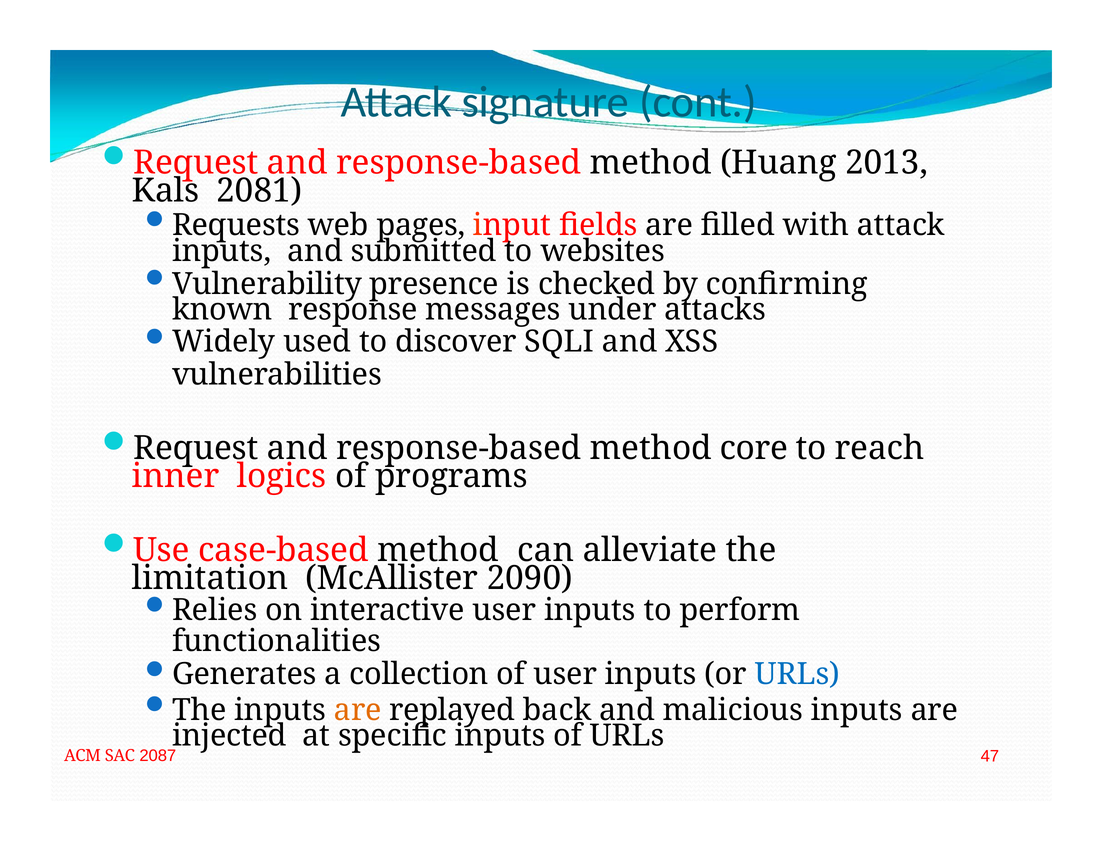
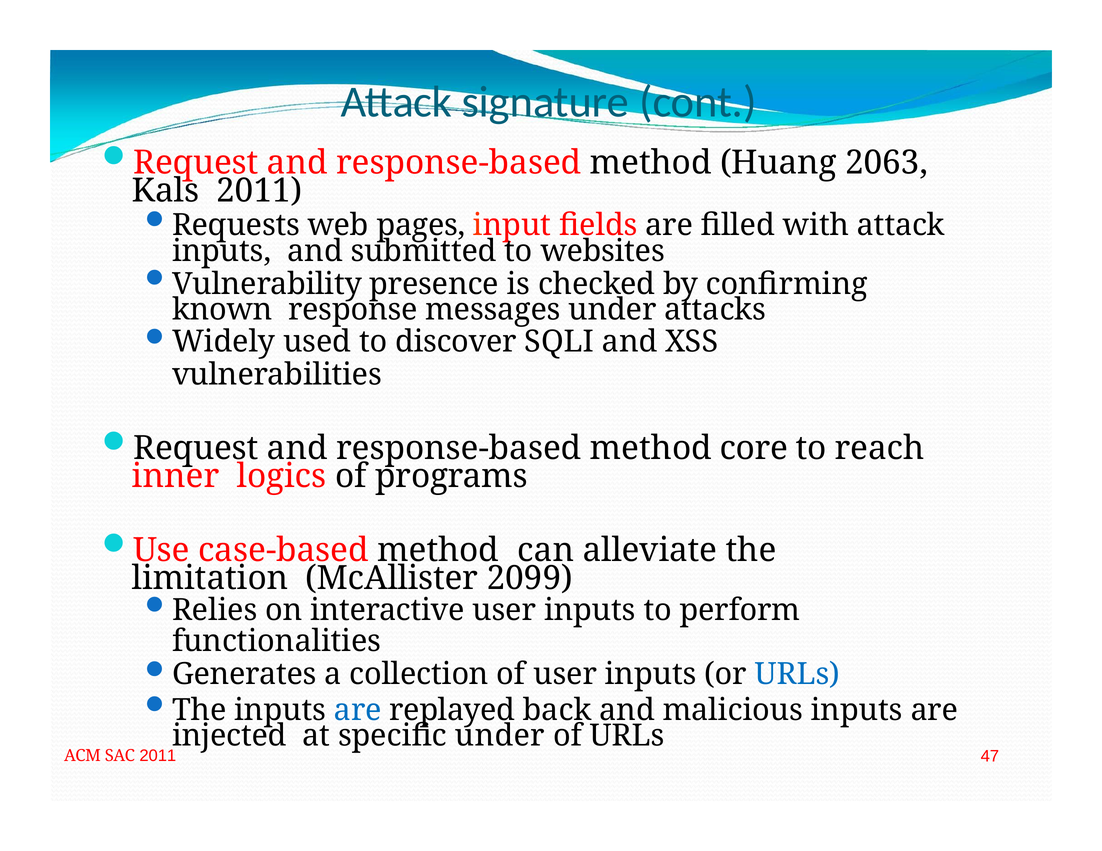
2013: 2013 -> 2063
Kals 2081: 2081 -> 2011
2090: 2090 -> 2099
are at (358, 711) colour: orange -> blue
specific inputs: inputs -> under
SAC 2087: 2087 -> 2011
